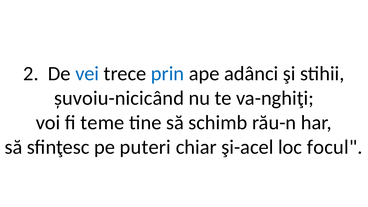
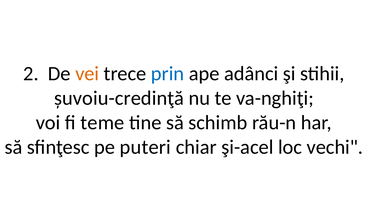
vei colour: blue -> orange
șuvoiu-nicicând: șuvoiu-nicicând -> șuvoiu-credinţă
focul: focul -> vechi
